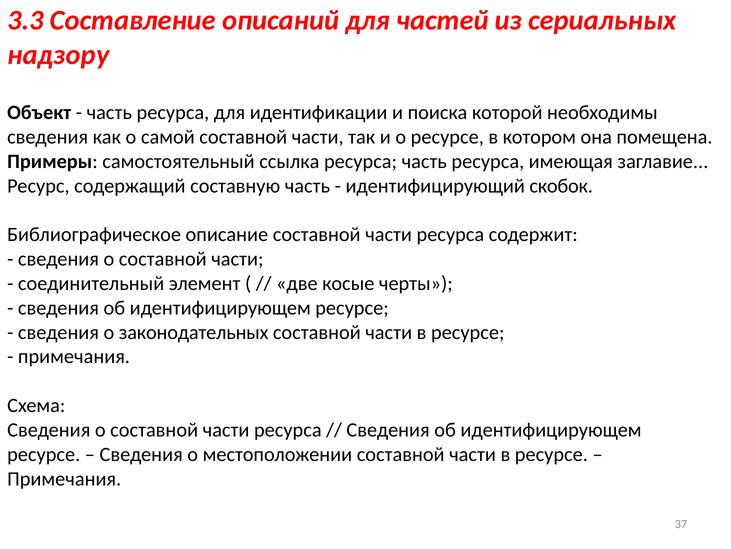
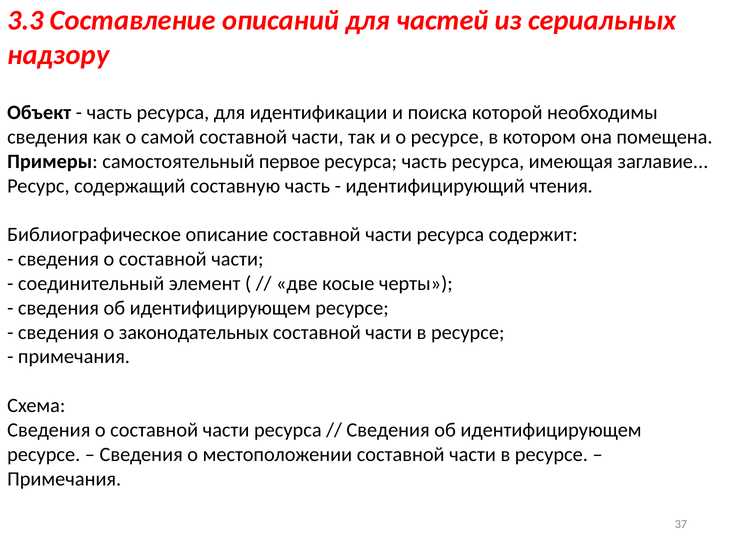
ссылка: ссылка -> первое
скобок: скобок -> чтения
